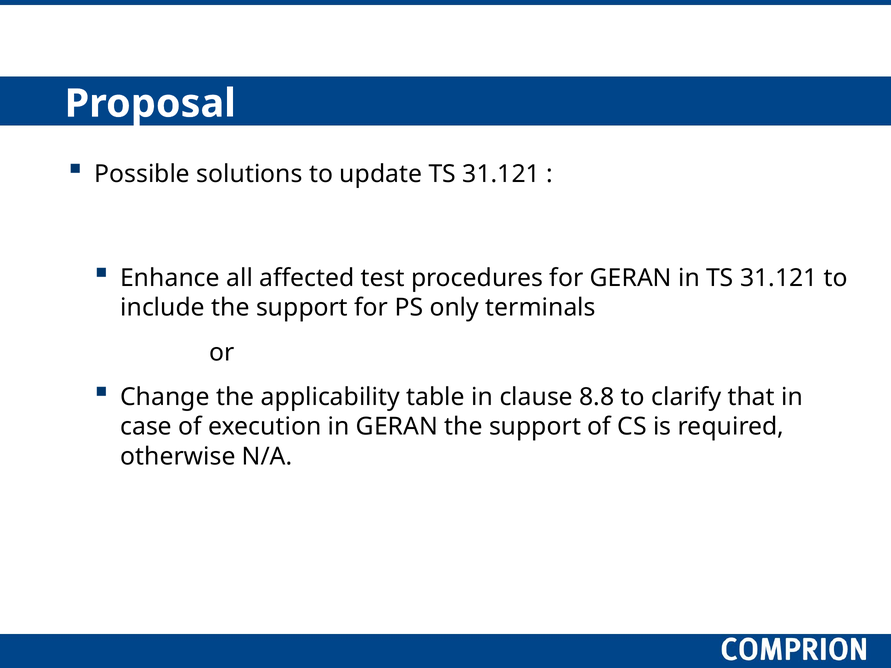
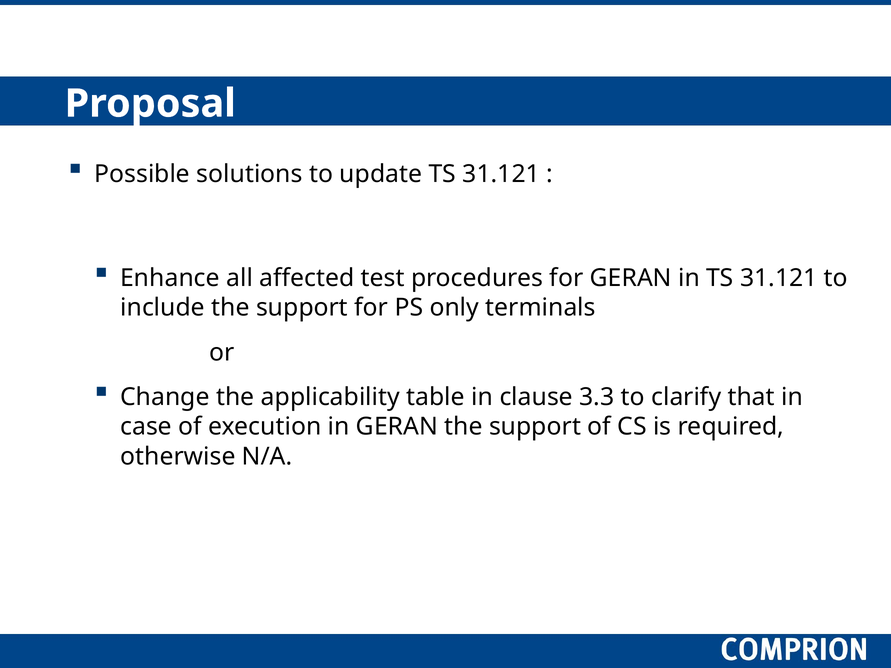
8.8: 8.8 -> 3.3
